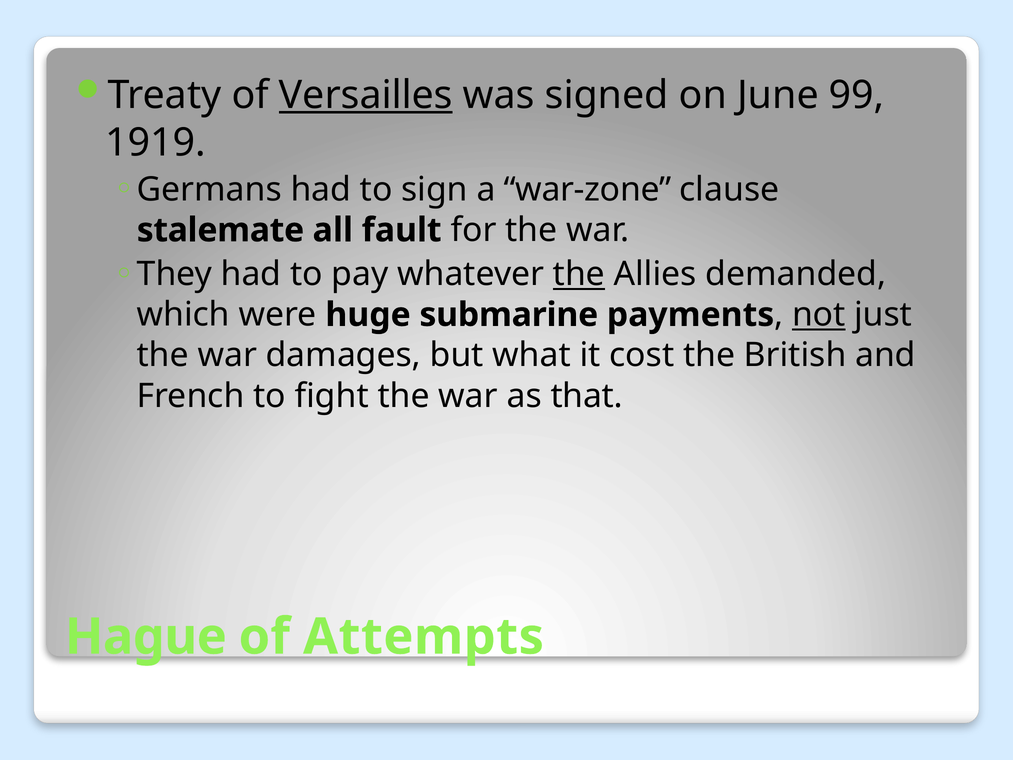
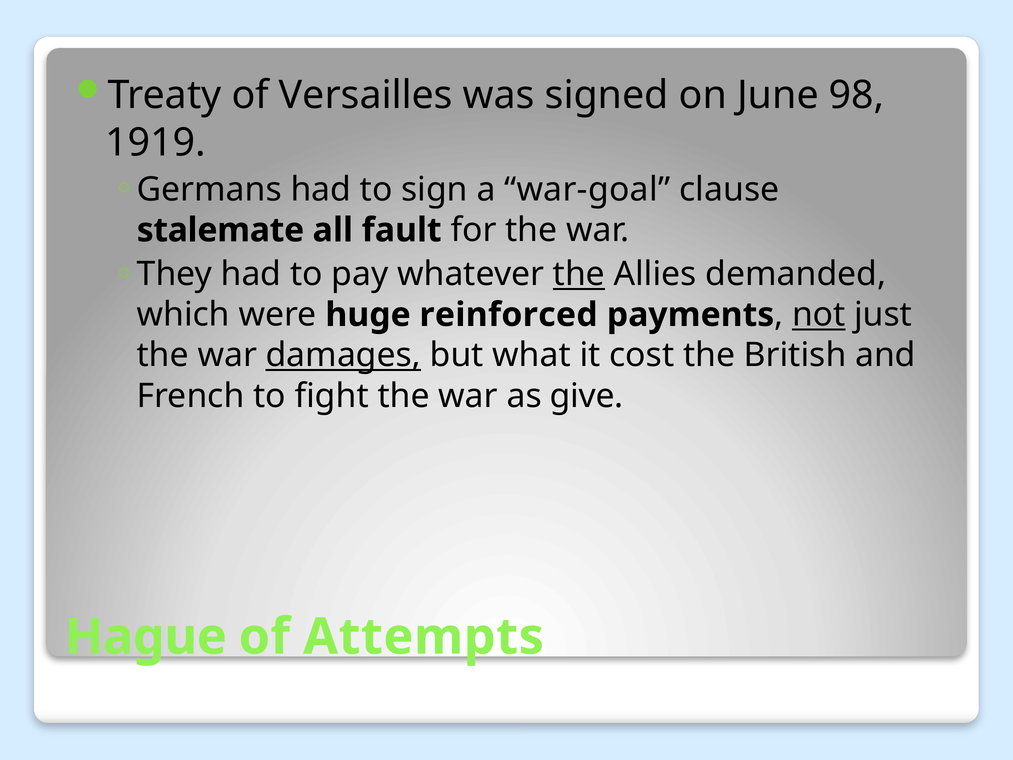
Versailles underline: present -> none
99: 99 -> 98
war-zone: war-zone -> war-goal
submarine: submarine -> reinforced
damages underline: none -> present
that: that -> give
